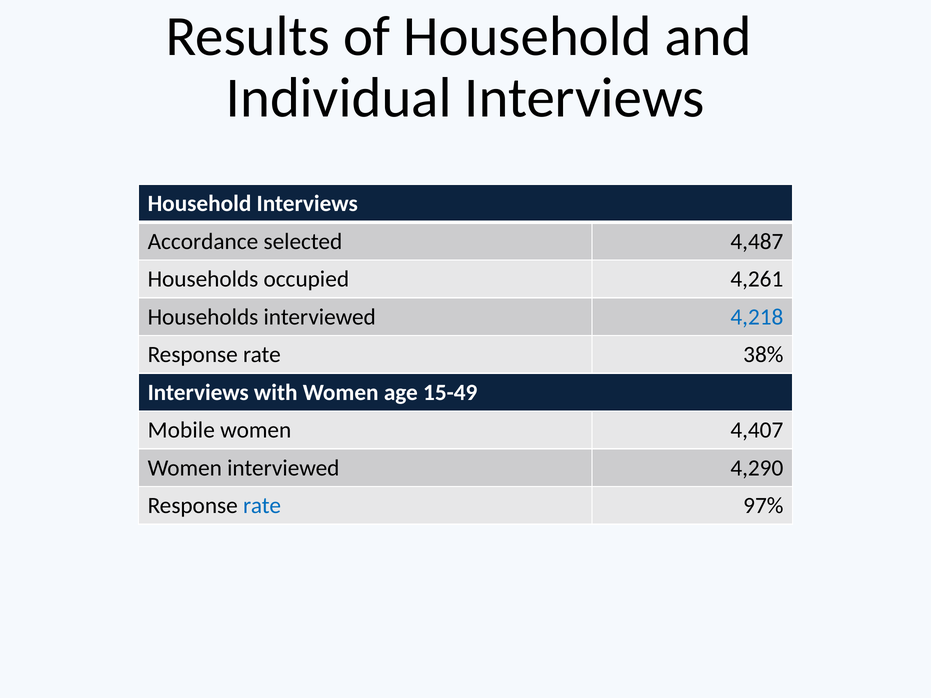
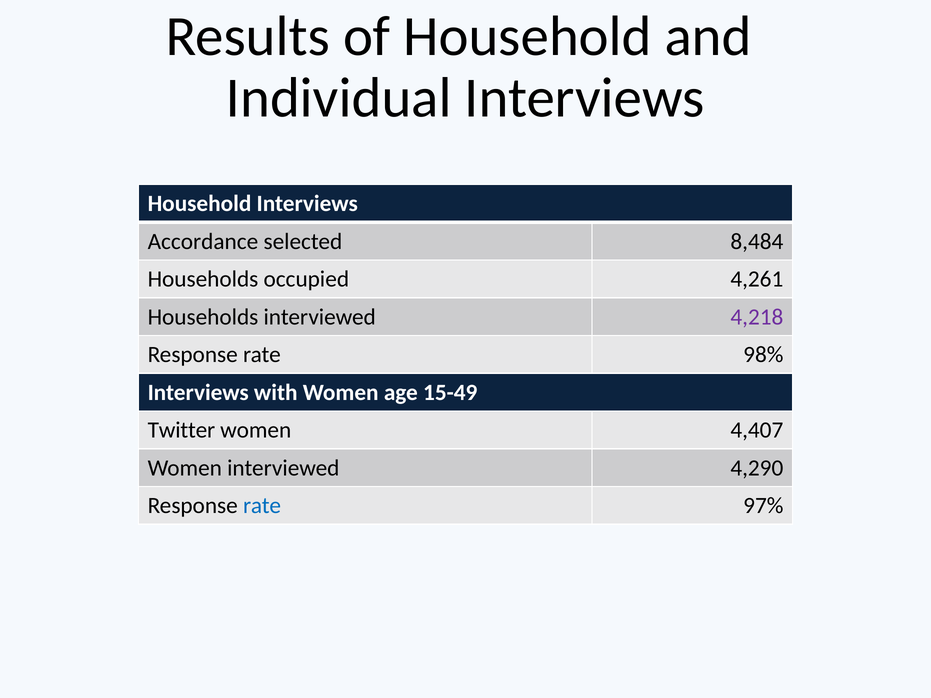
4,487: 4,487 -> 8,484
4,218 colour: blue -> purple
38%: 38% -> 98%
Mobile: Mobile -> Twitter
